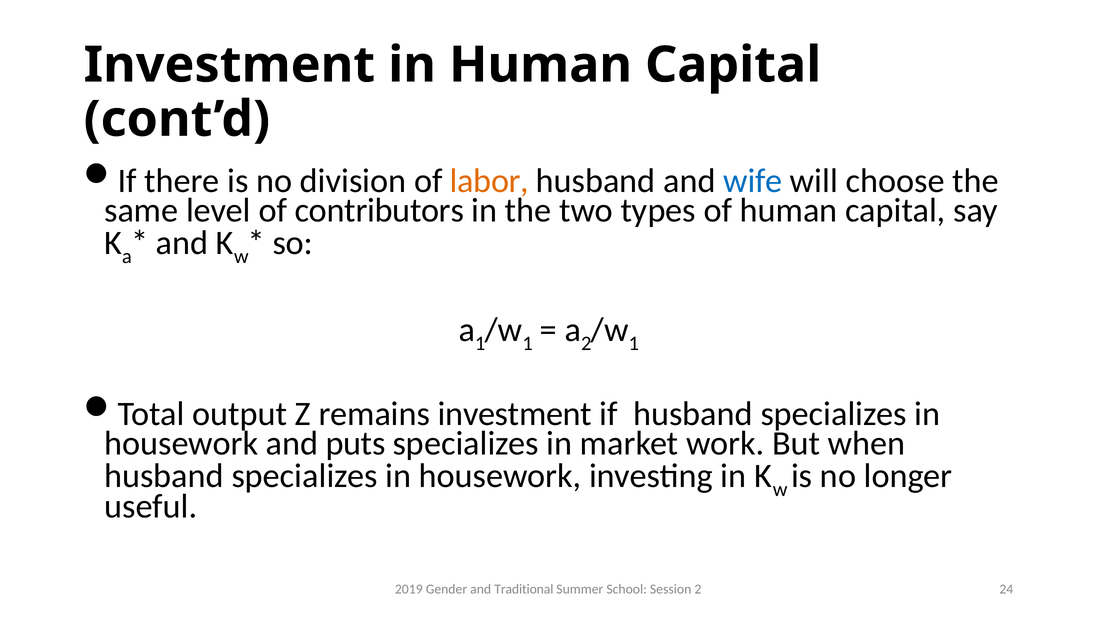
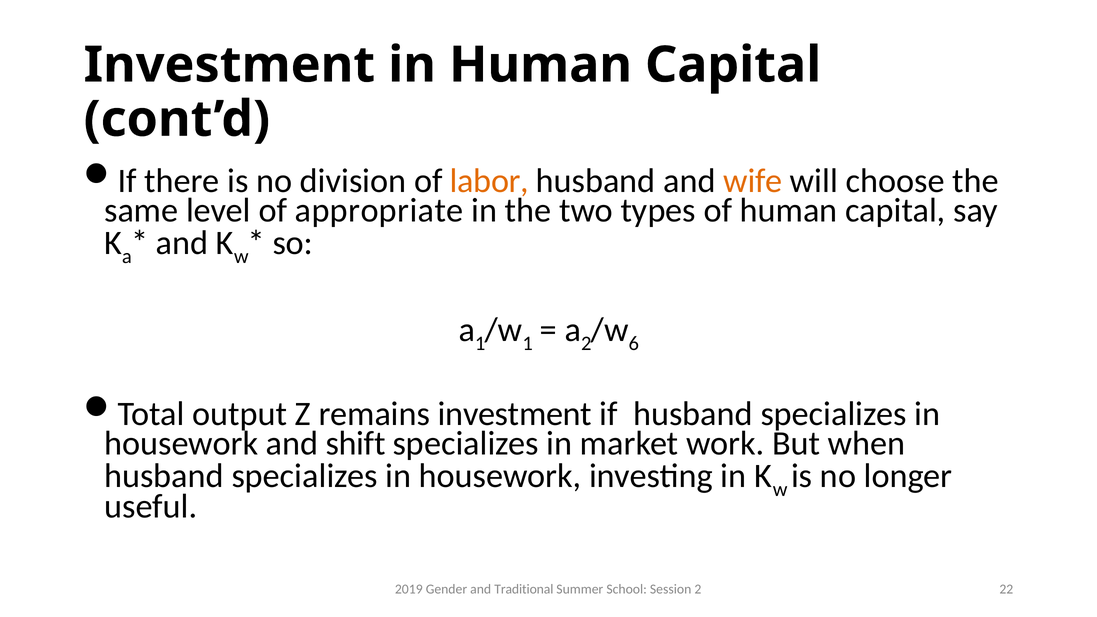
wife colour: blue -> orange
contributors: contributors -> appropriate
1 at (634, 343): 1 -> 6
puts: puts -> shift
24: 24 -> 22
